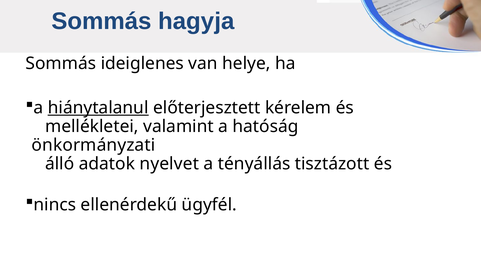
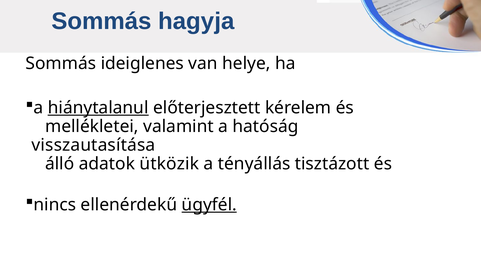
önkormányzati: önkormányzati -> visszautasítása
nyelvet: nyelvet -> ütközik
ügyfél underline: none -> present
